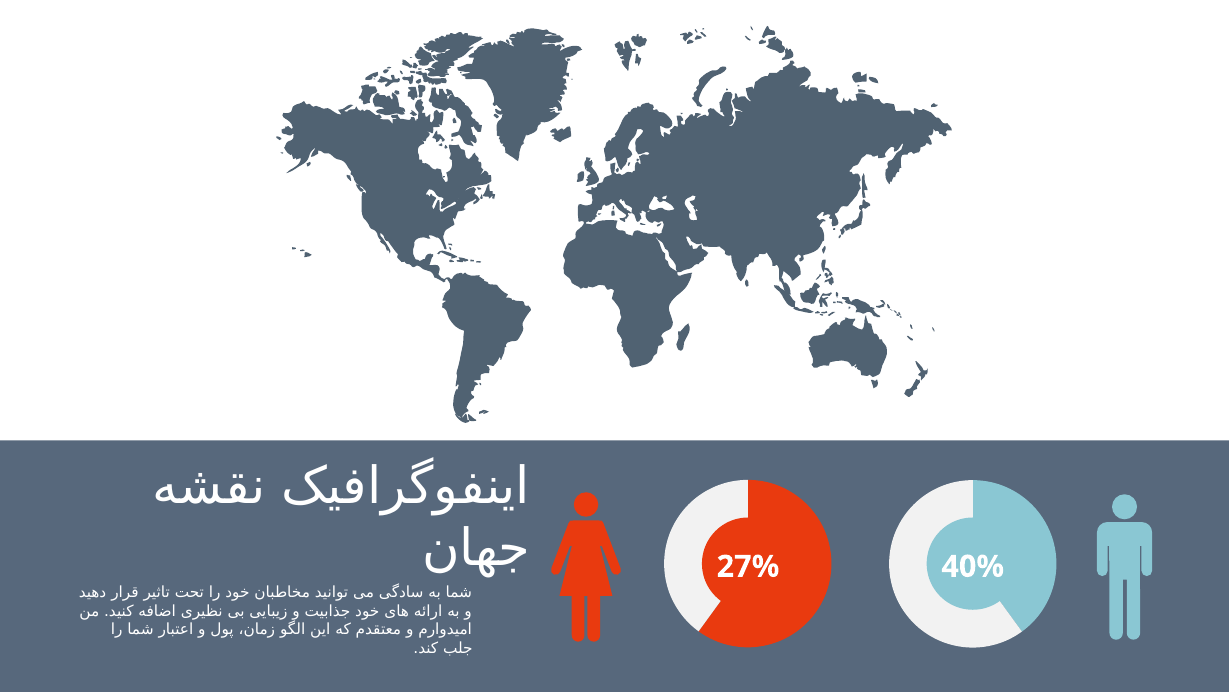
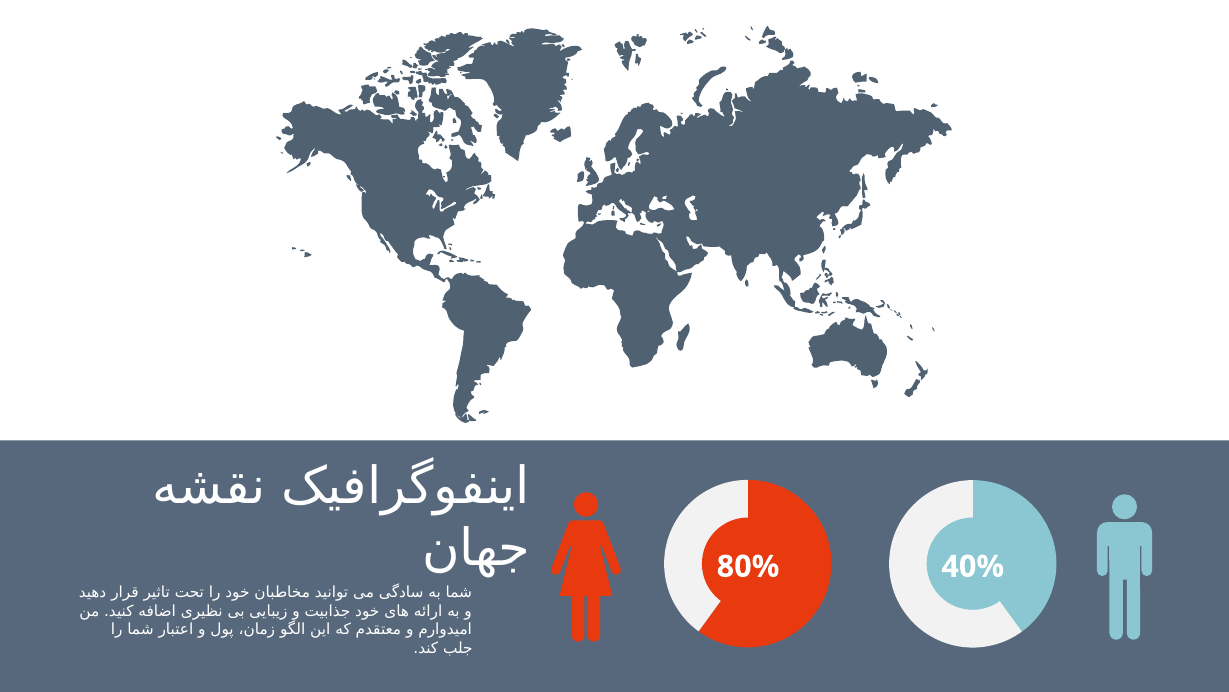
27%: 27% -> 80%
